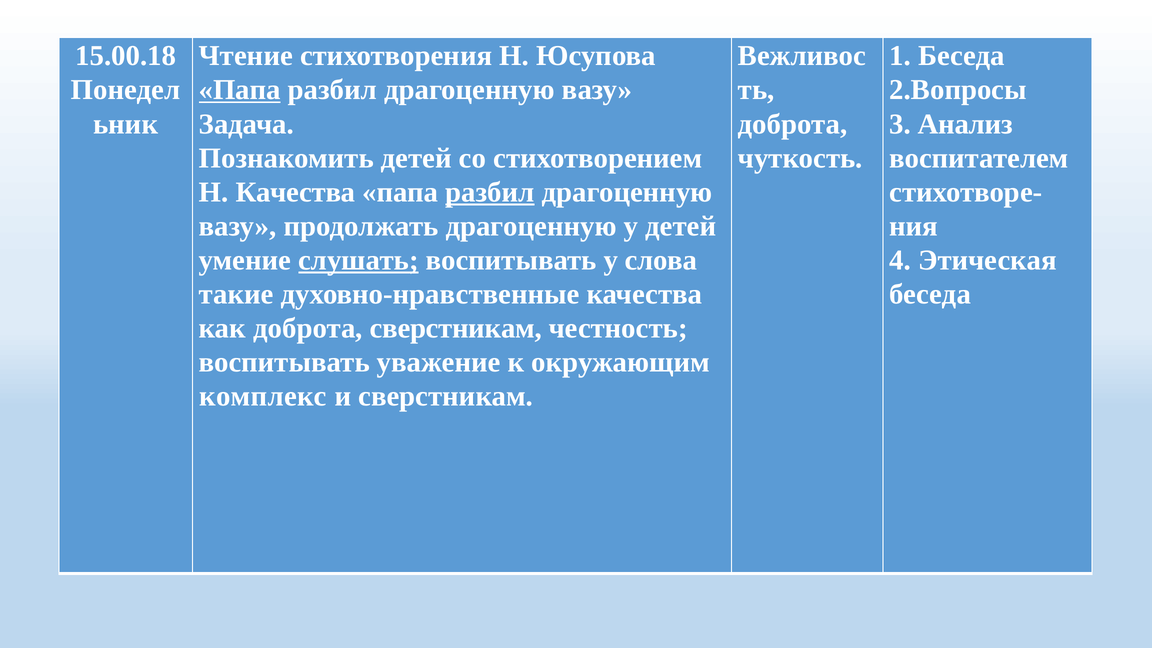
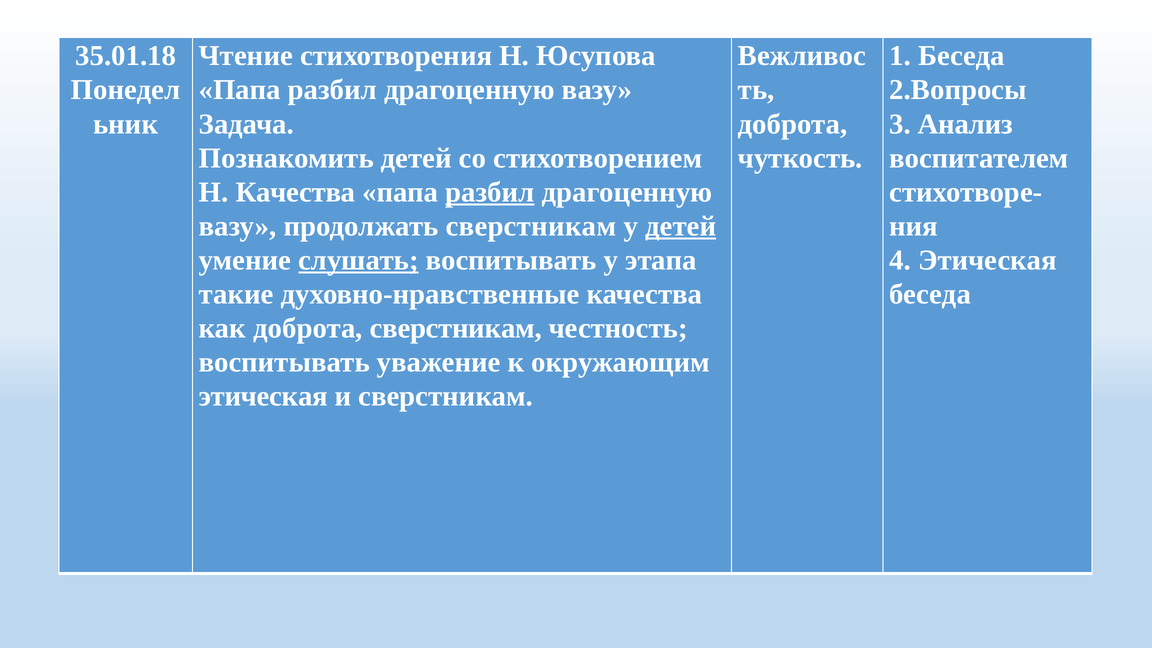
15.00.18: 15.00.18 -> 35.01.18
Папа at (240, 90) underline: present -> none
продолжать драгоценную: драгоценную -> сверстникам
детей at (681, 226) underline: none -> present
слова: слова -> этапа
комплекс at (263, 396): комплекс -> этическая
